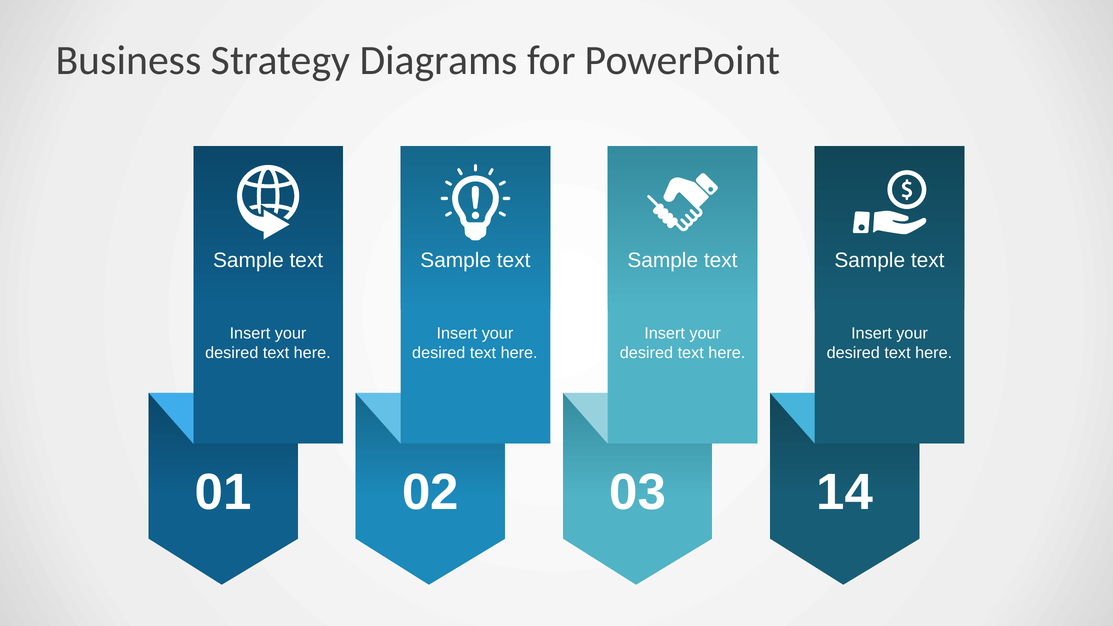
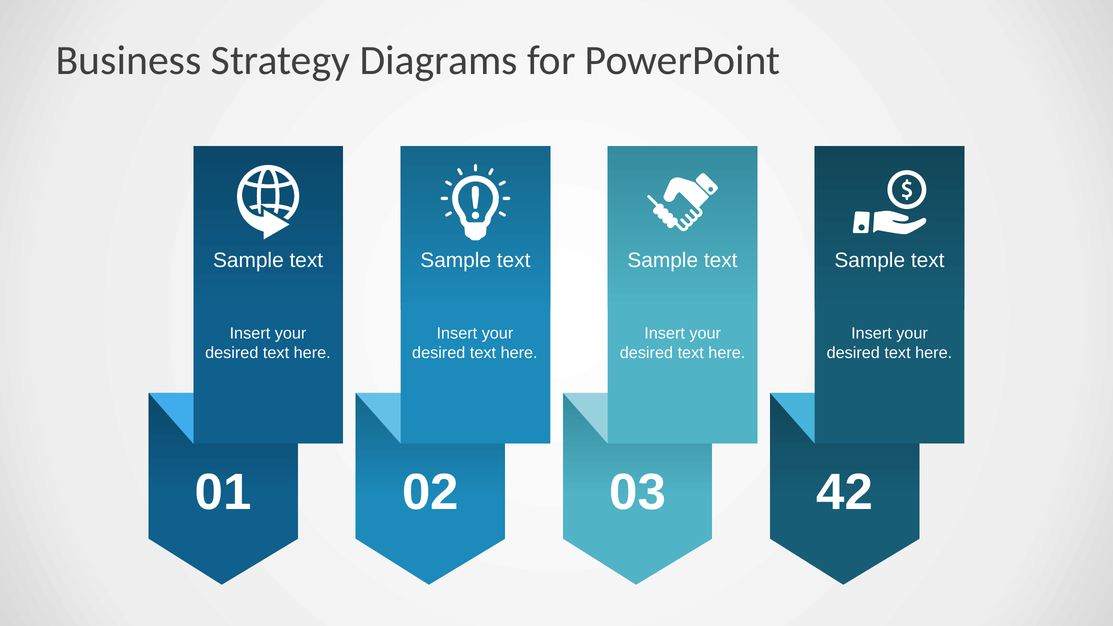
14: 14 -> 42
